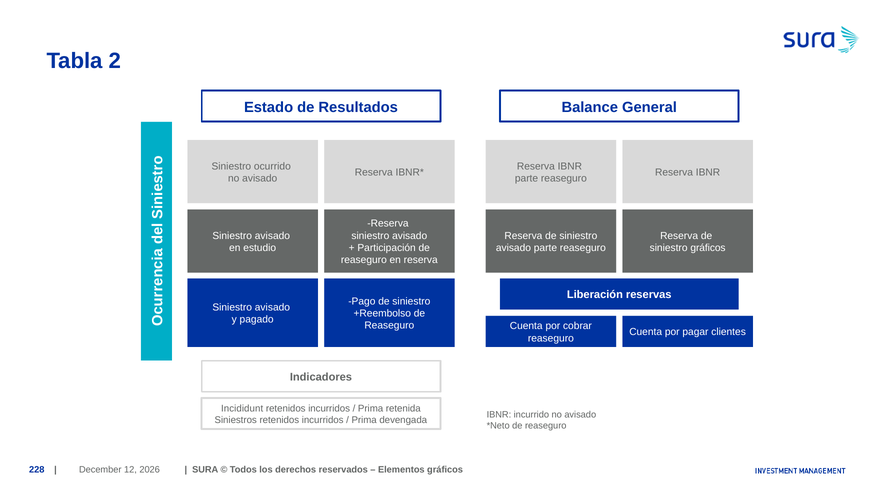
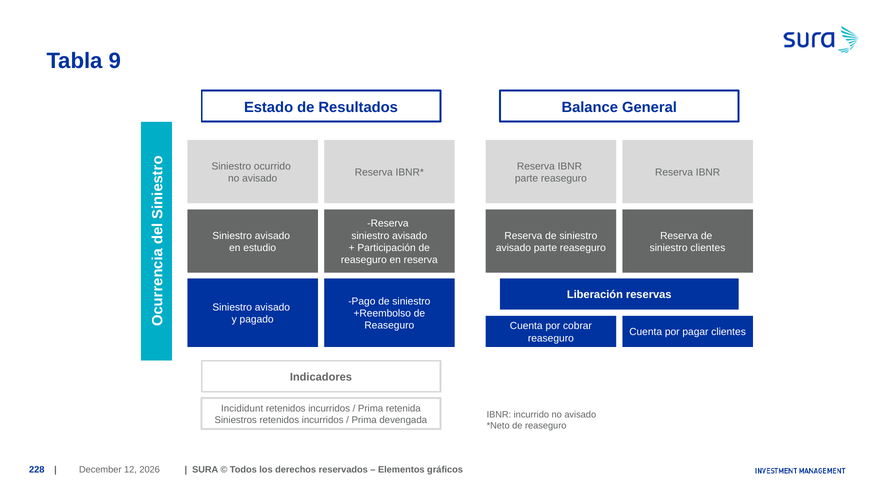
2: 2 -> 9
siniestro gráficos: gráficos -> clientes
